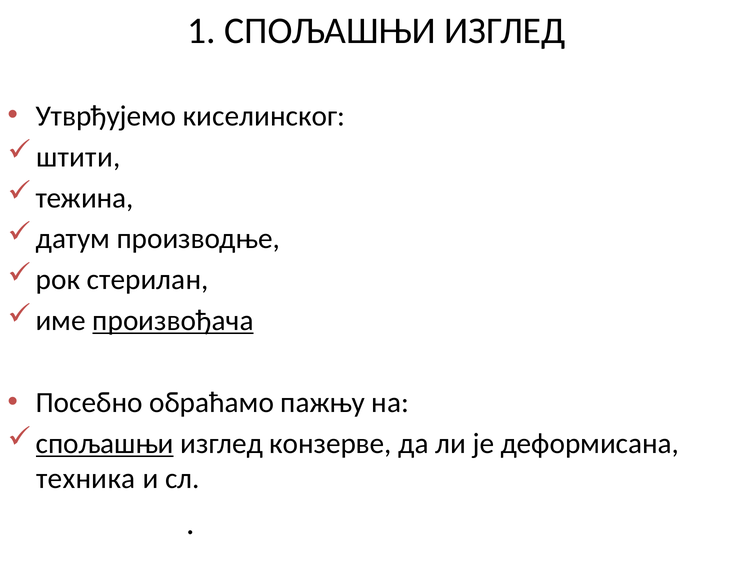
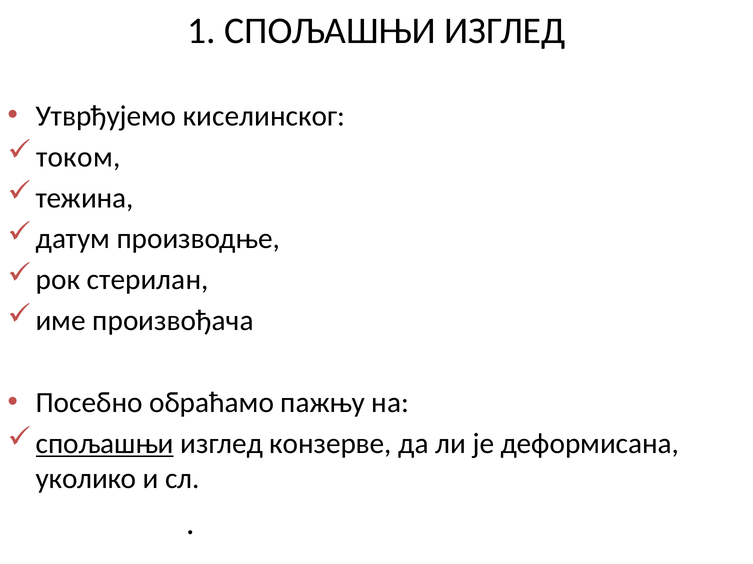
штити: штити -> током
произвођача underline: present -> none
техника: техника -> уколико
